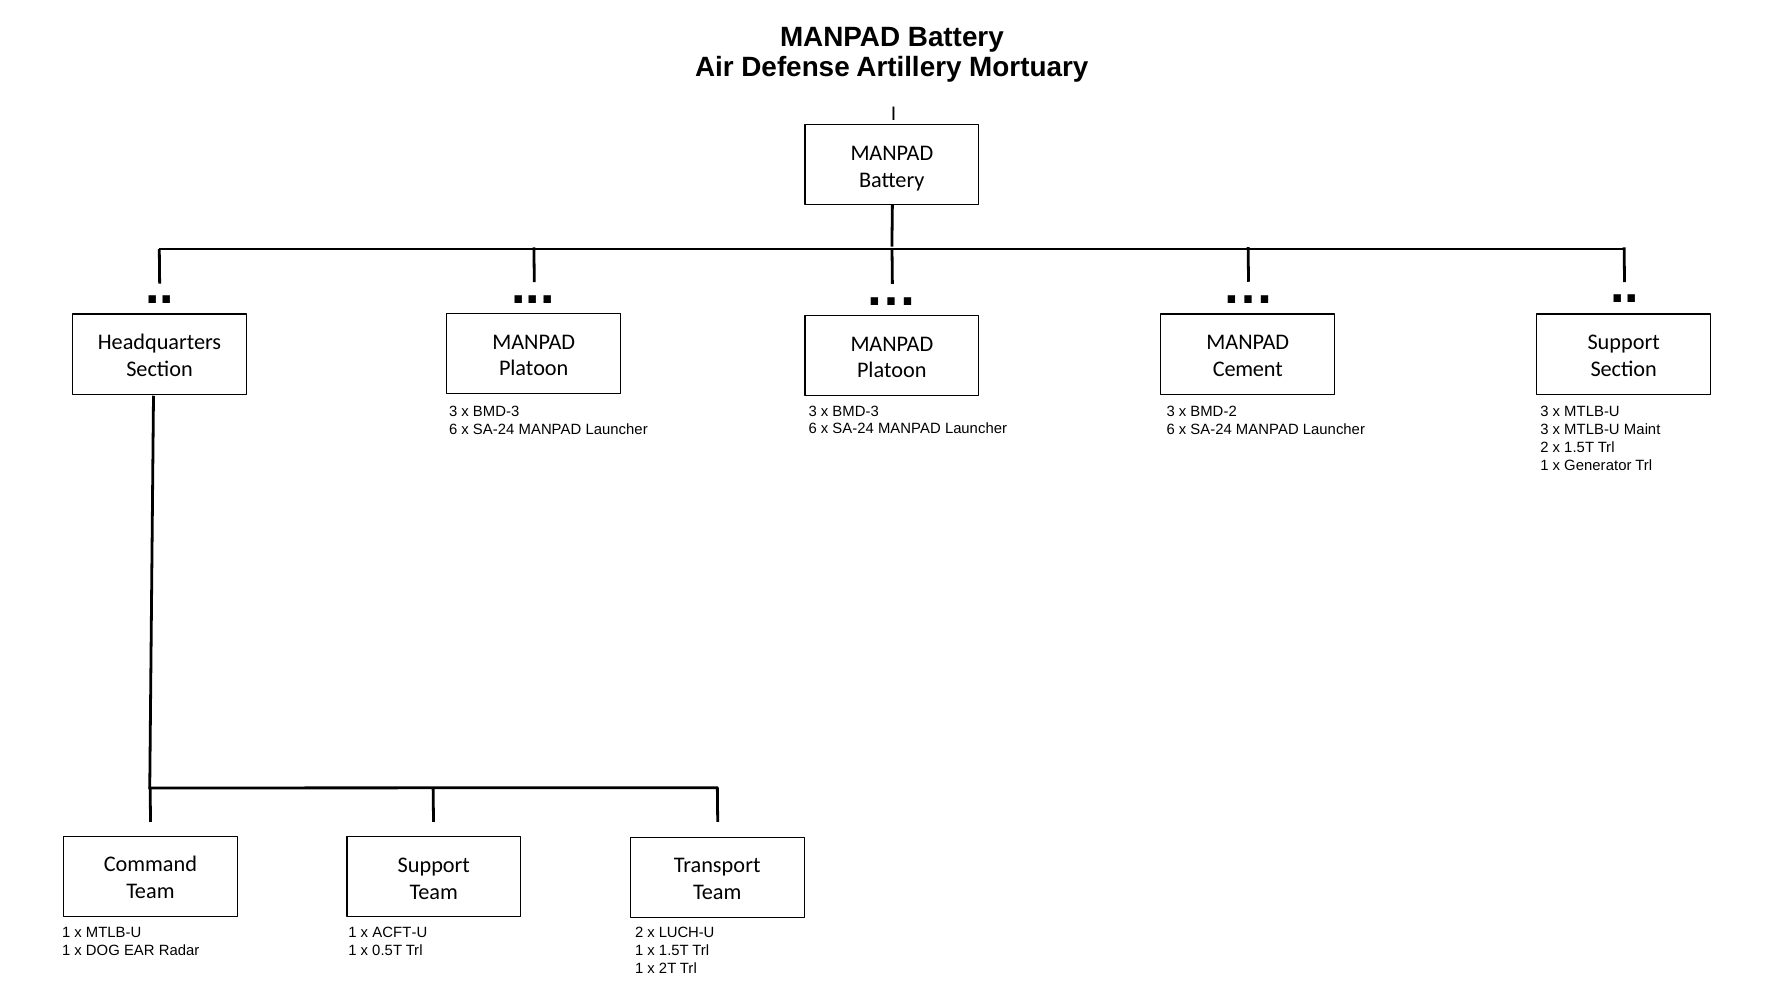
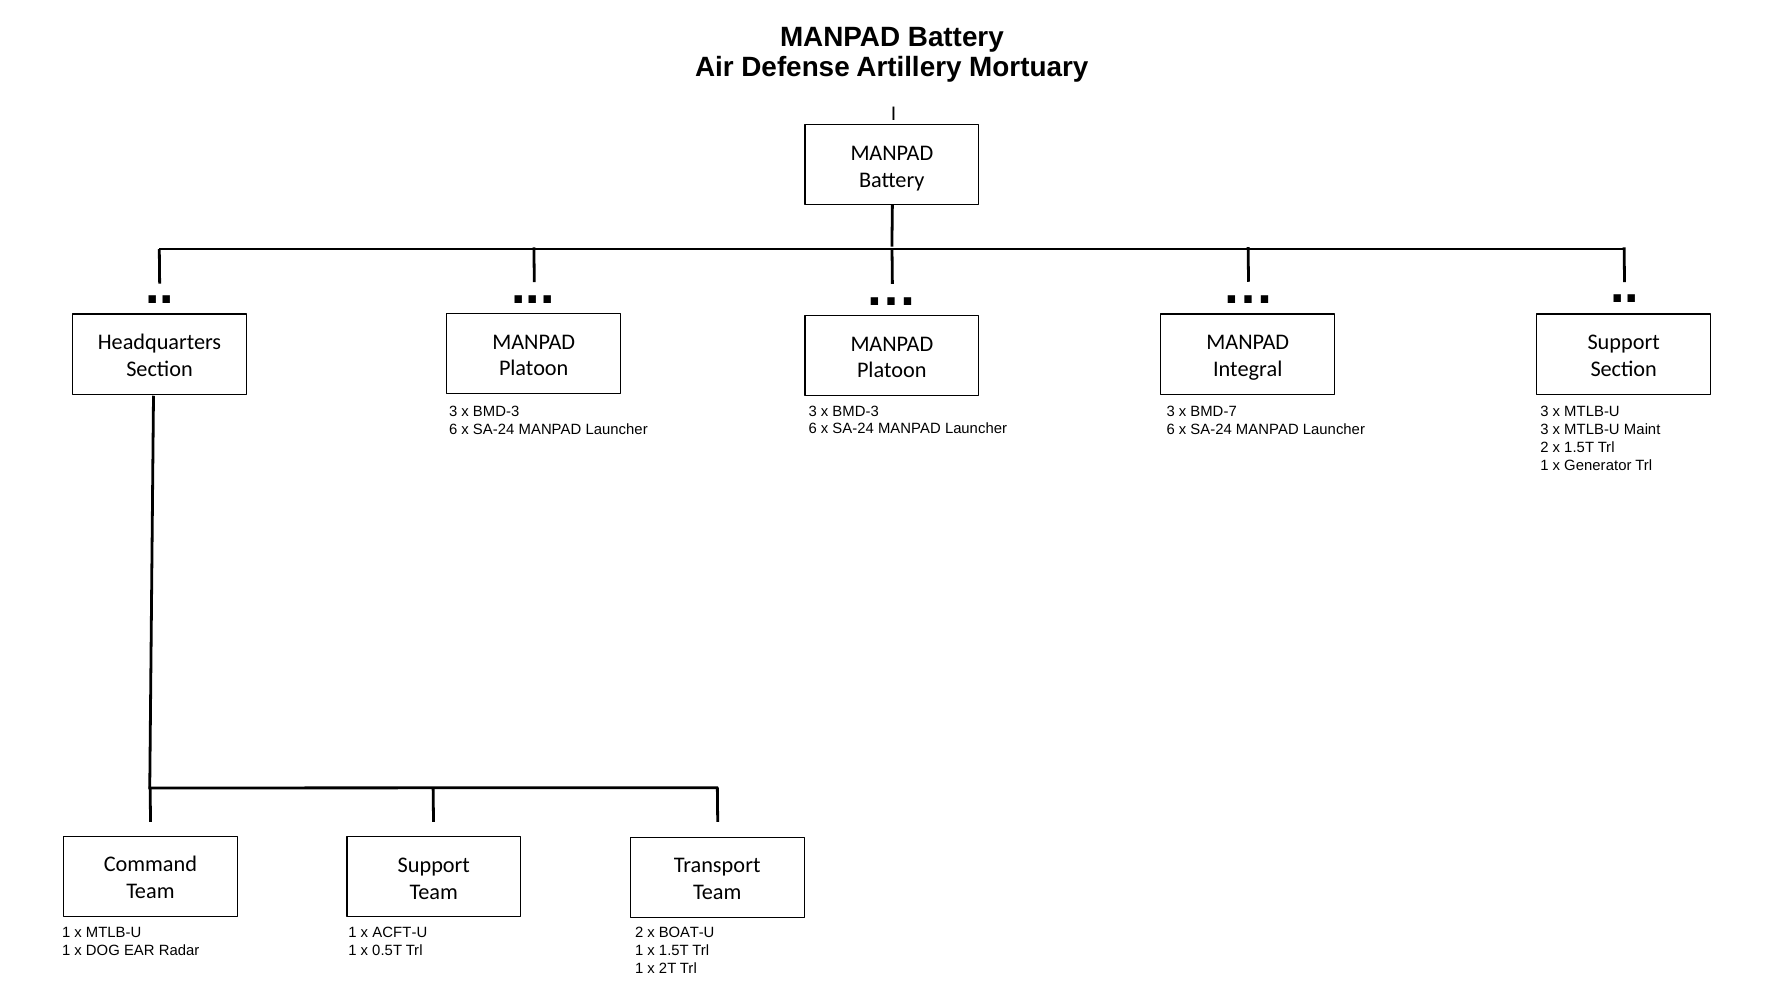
Cement: Cement -> Integral
BMD-2: BMD-2 -> BMD-7
LUCH-U: LUCH-U -> BOAT-U
